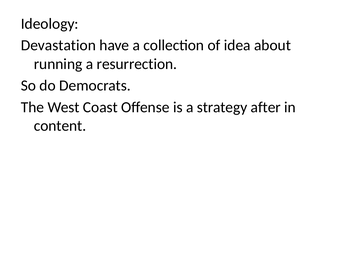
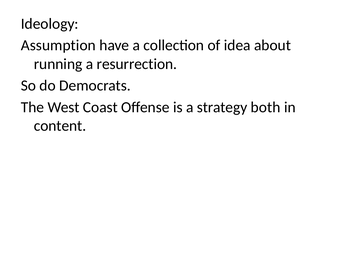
Devastation: Devastation -> Assumption
after: after -> both
